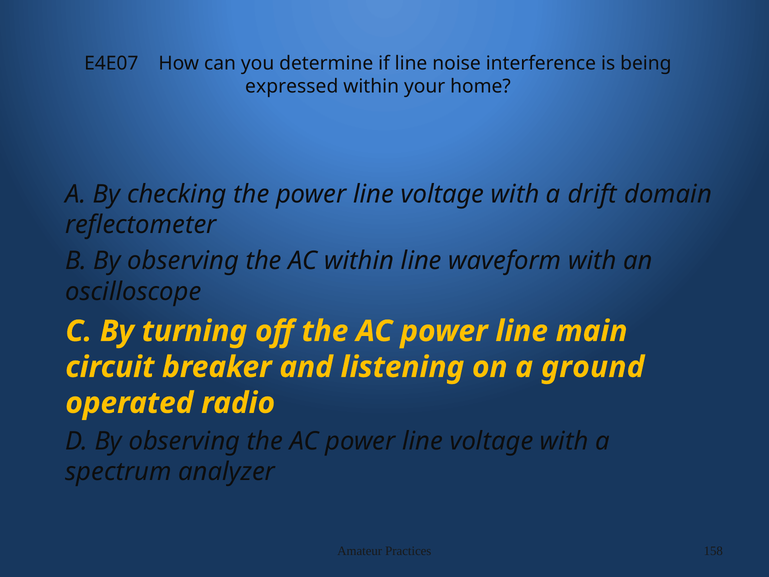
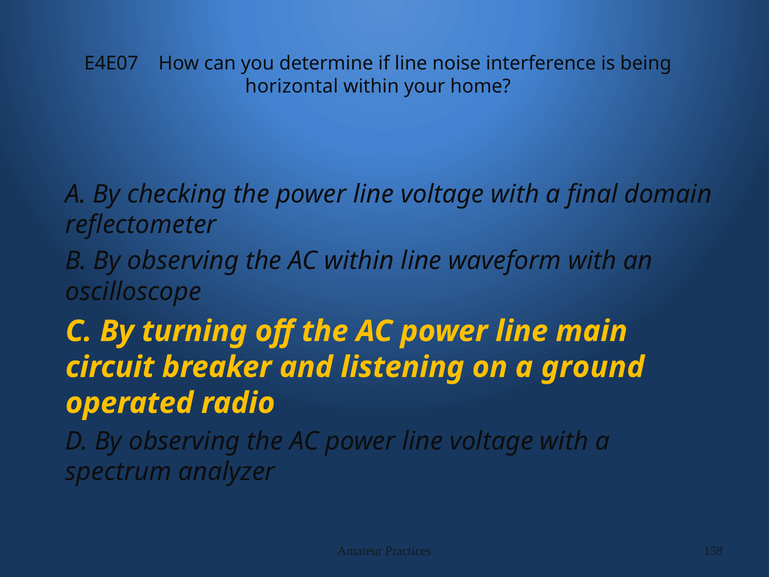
expressed: expressed -> horizontal
drift: drift -> final
